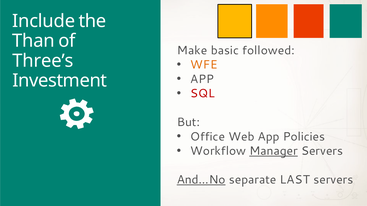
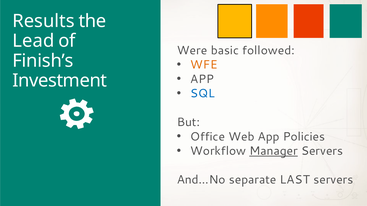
Include: Include -> Results
Than: Than -> Lead
Make: Make -> Were
Three’s: Three’s -> Finish’s
SQL colour: red -> blue
And…No underline: present -> none
